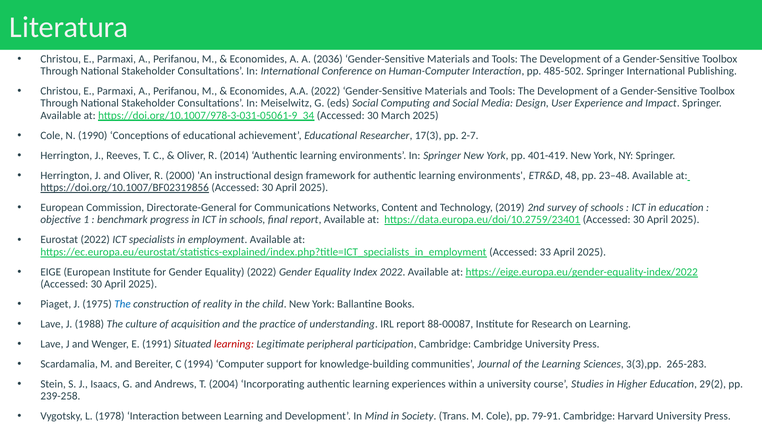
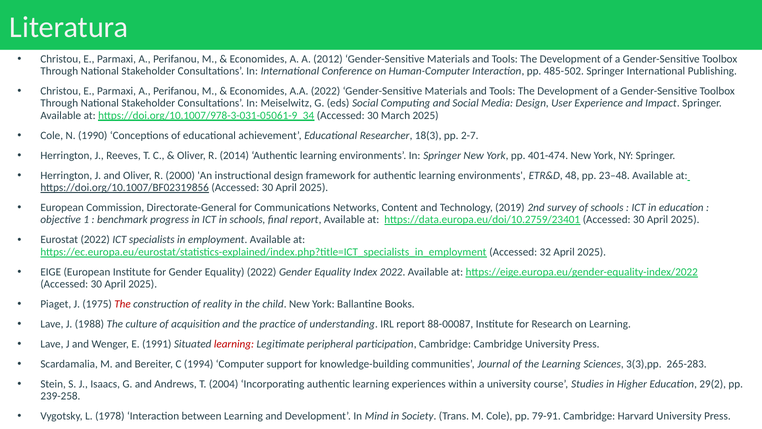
2036: 2036 -> 2012
17(3: 17(3 -> 18(3
401-419: 401-419 -> 401-474
33: 33 -> 32
The at (123, 304) colour: blue -> red
